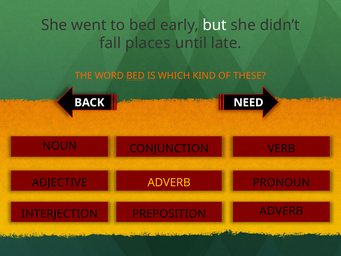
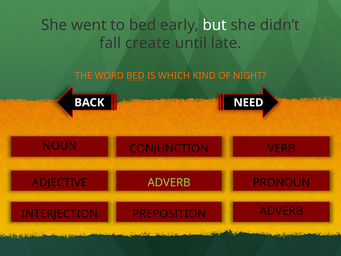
places: places -> create
THESE: THESE -> NIGHT
ADVERB at (169, 182) colour: yellow -> light green
